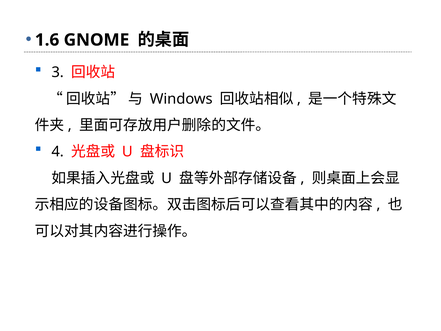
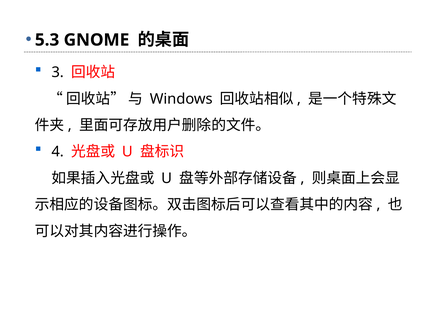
1.6: 1.6 -> 5.3
